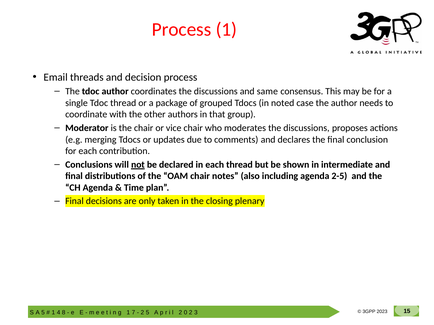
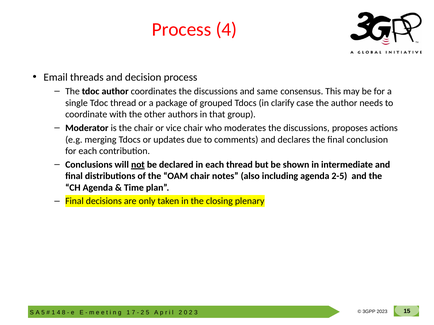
Process 1: 1 -> 4
noted: noted -> clarify
